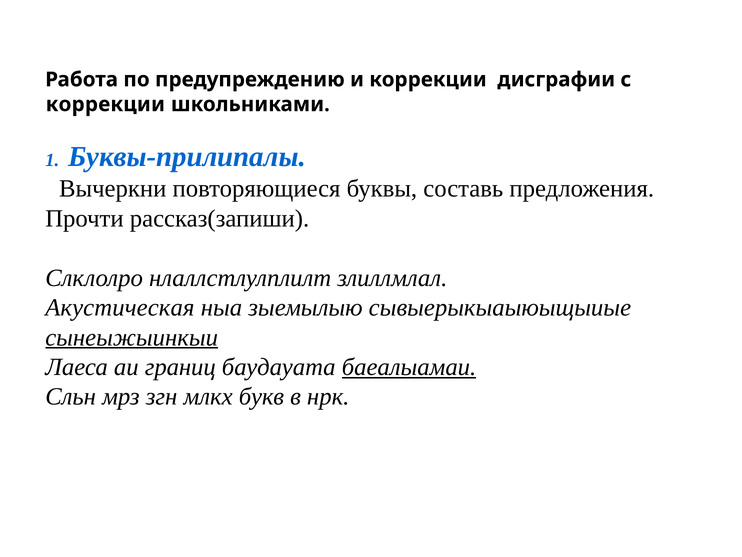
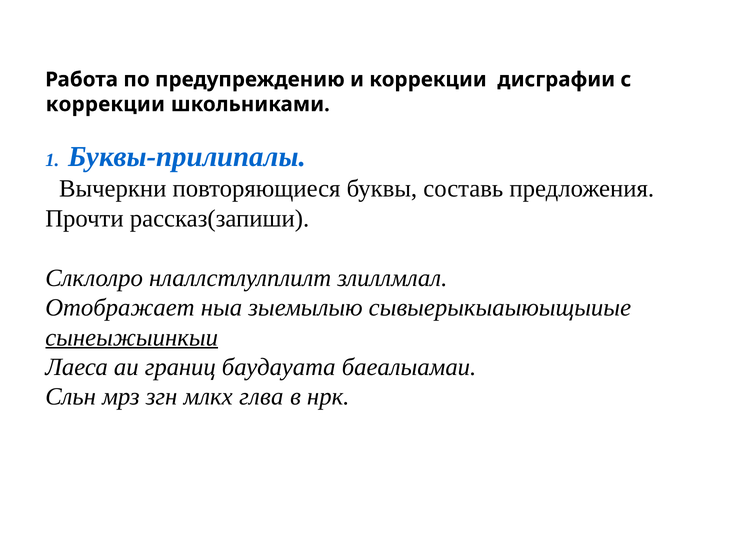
Акустическая: Акустическая -> Отображает
баеалыамаи underline: present -> none
букв: букв -> глва
